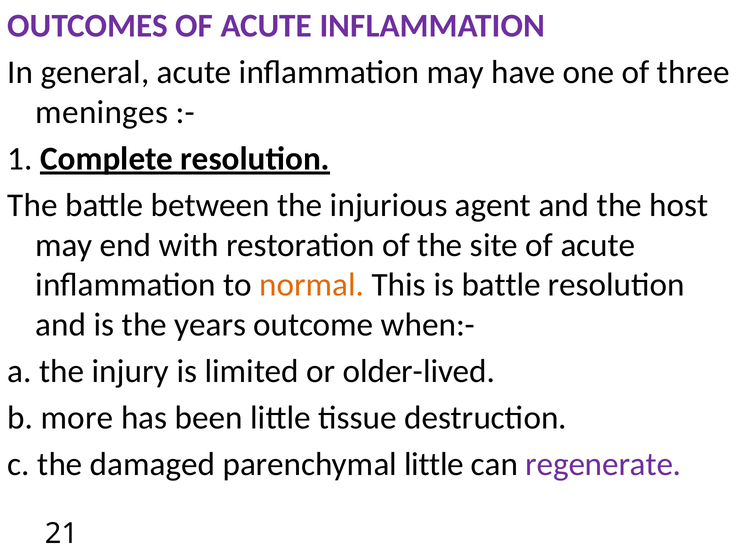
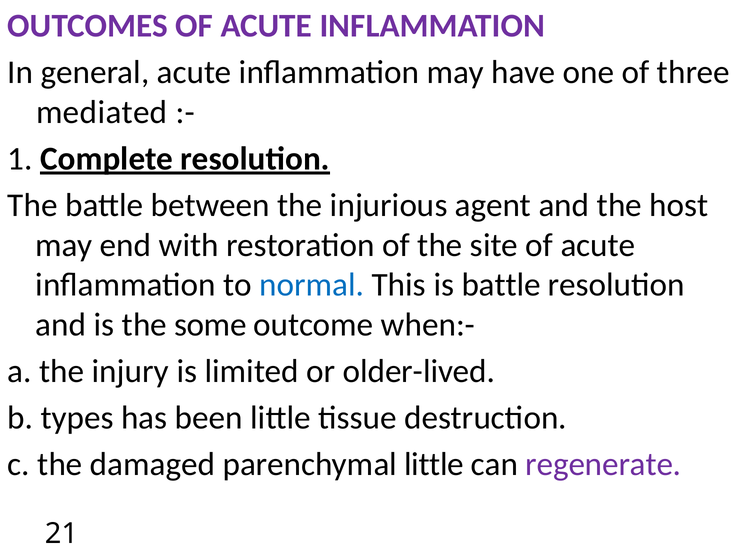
meninges: meninges -> mediated
normal colour: orange -> blue
years: years -> some
more: more -> types
